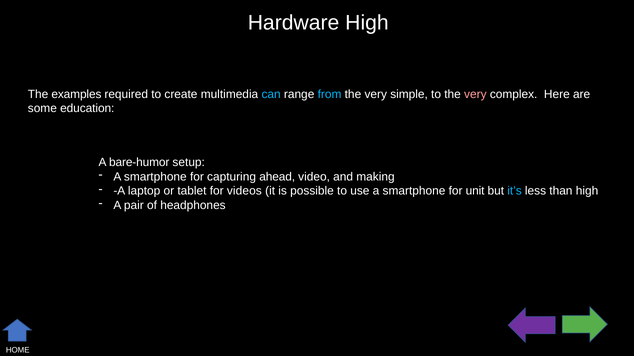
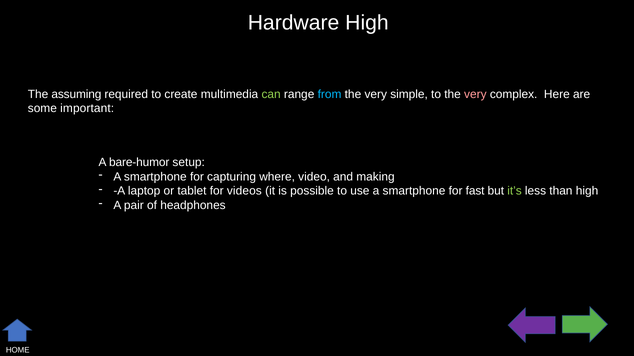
examples: examples -> assuming
can colour: light blue -> light green
education: education -> important
ahead: ahead -> where
unit: unit -> fast
it’s colour: light blue -> light green
